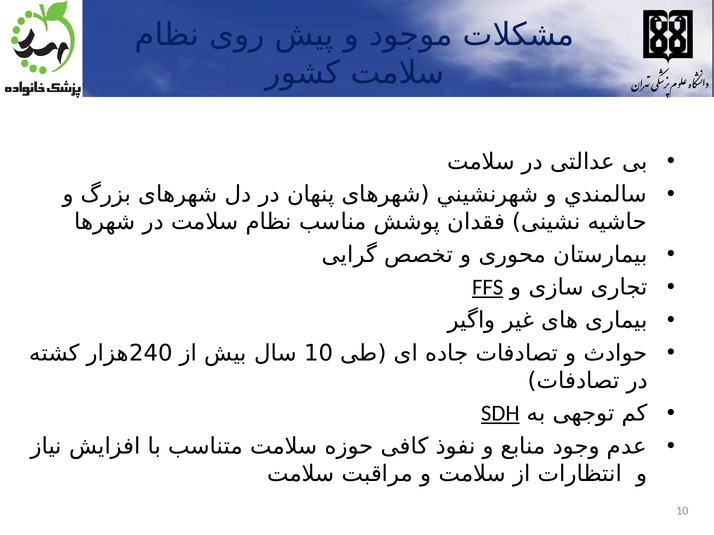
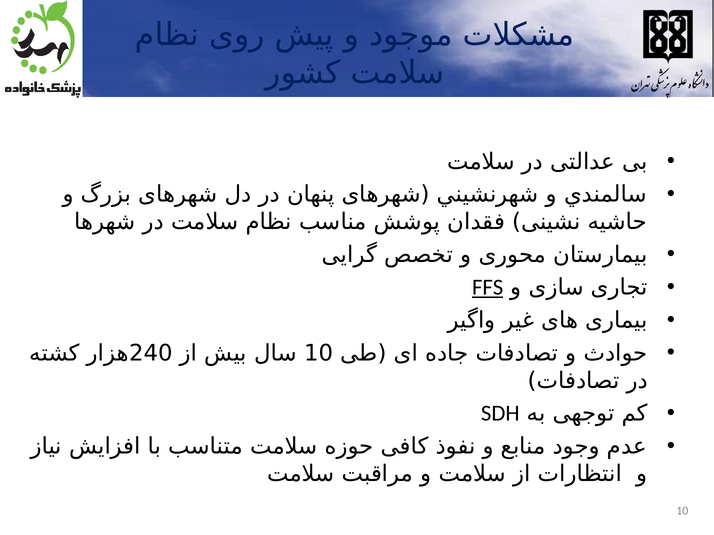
SDH underline: present -> none
